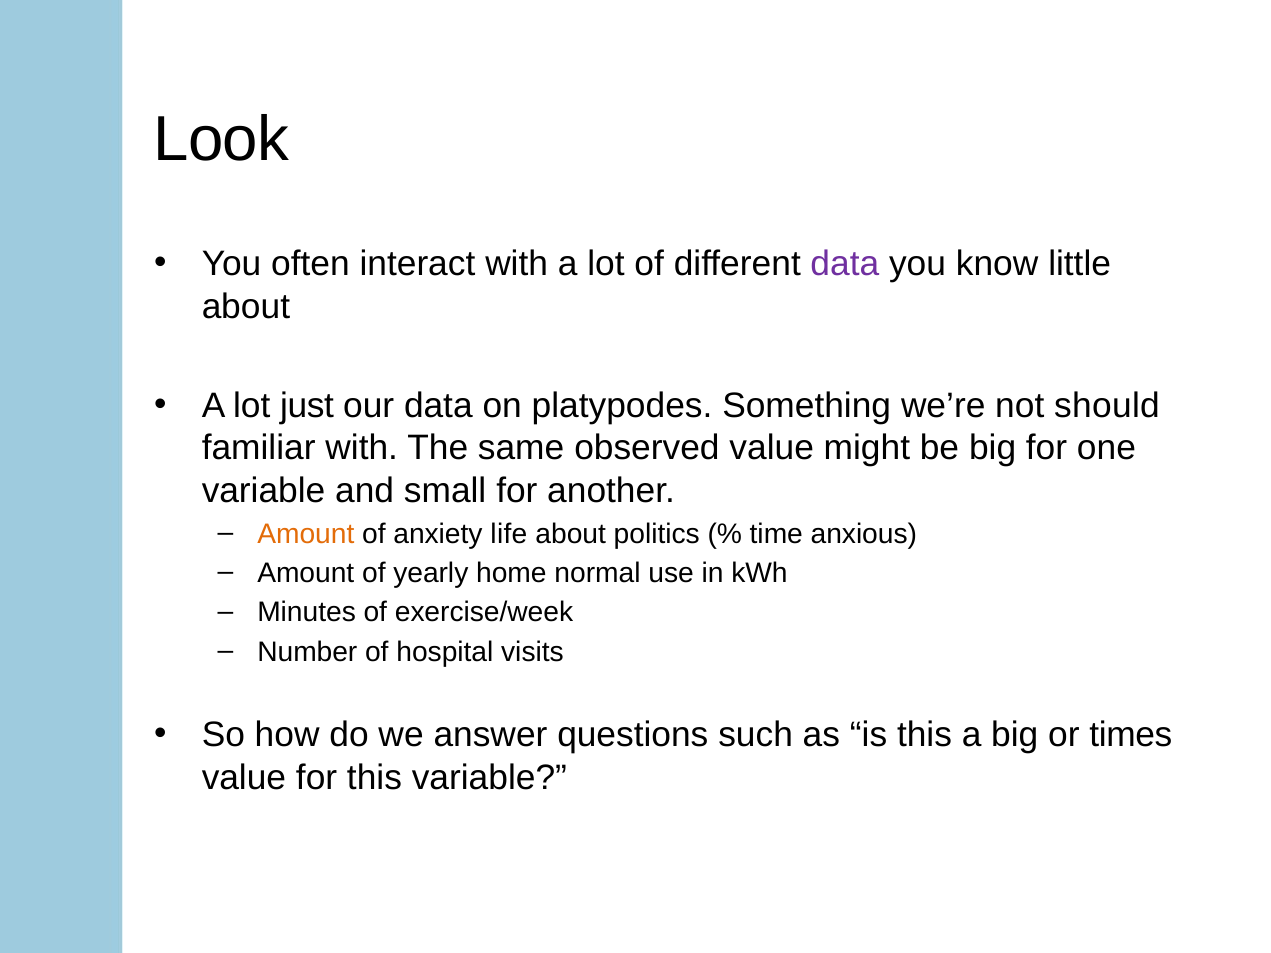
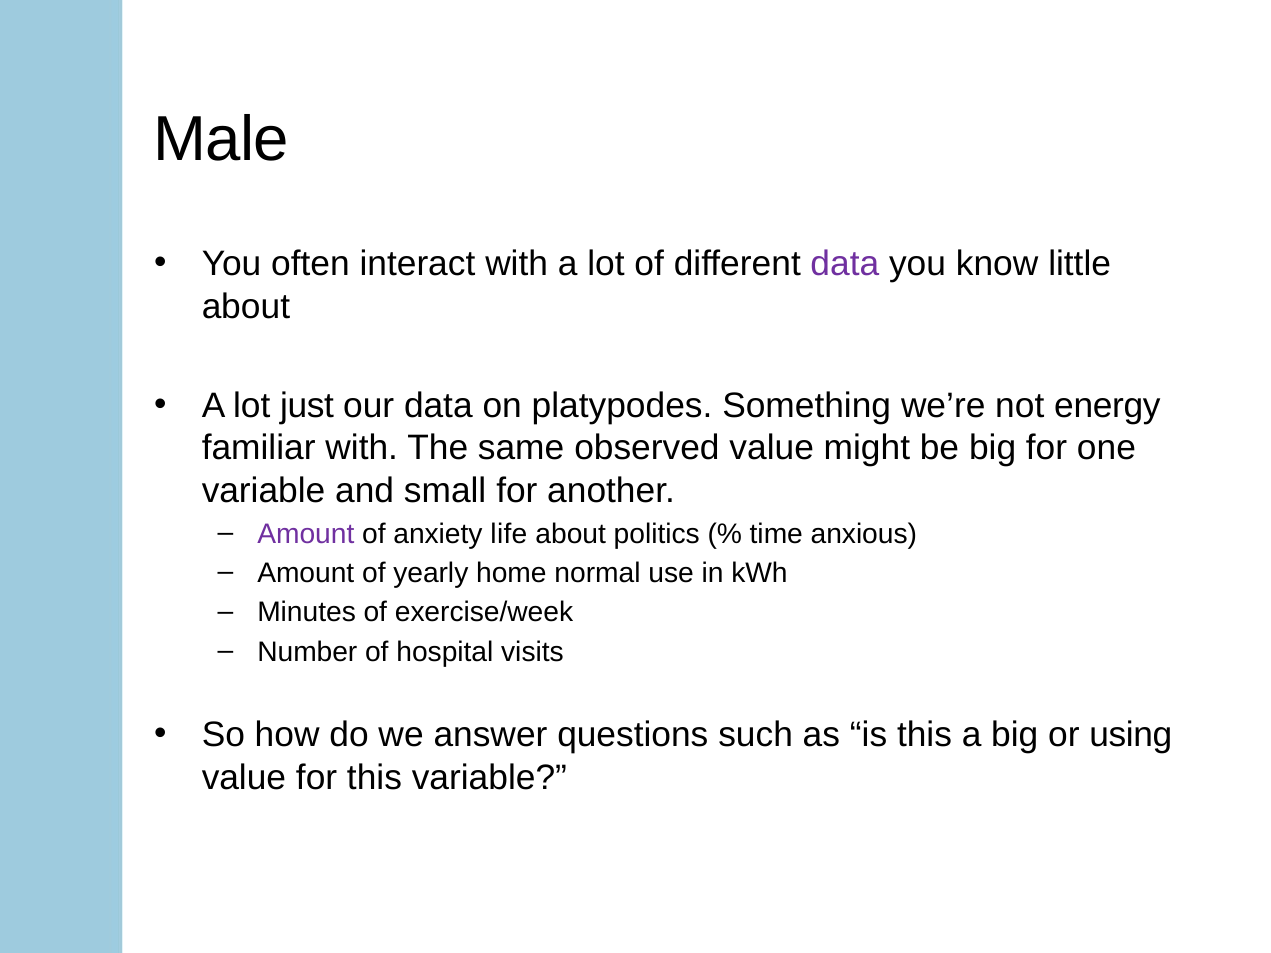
Look: Look -> Male
should: should -> energy
Amount at (306, 534) colour: orange -> purple
times: times -> using
